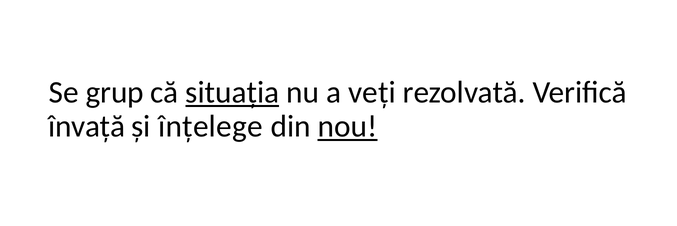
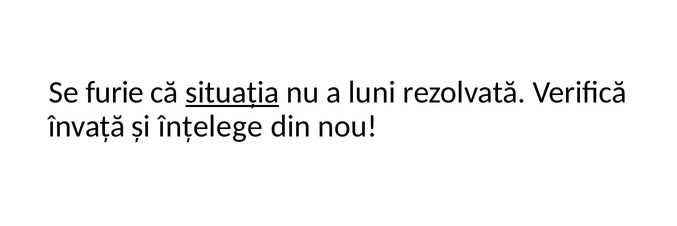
grup: grup -> furie
veți: veți -> luni
nou underline: present -> none
